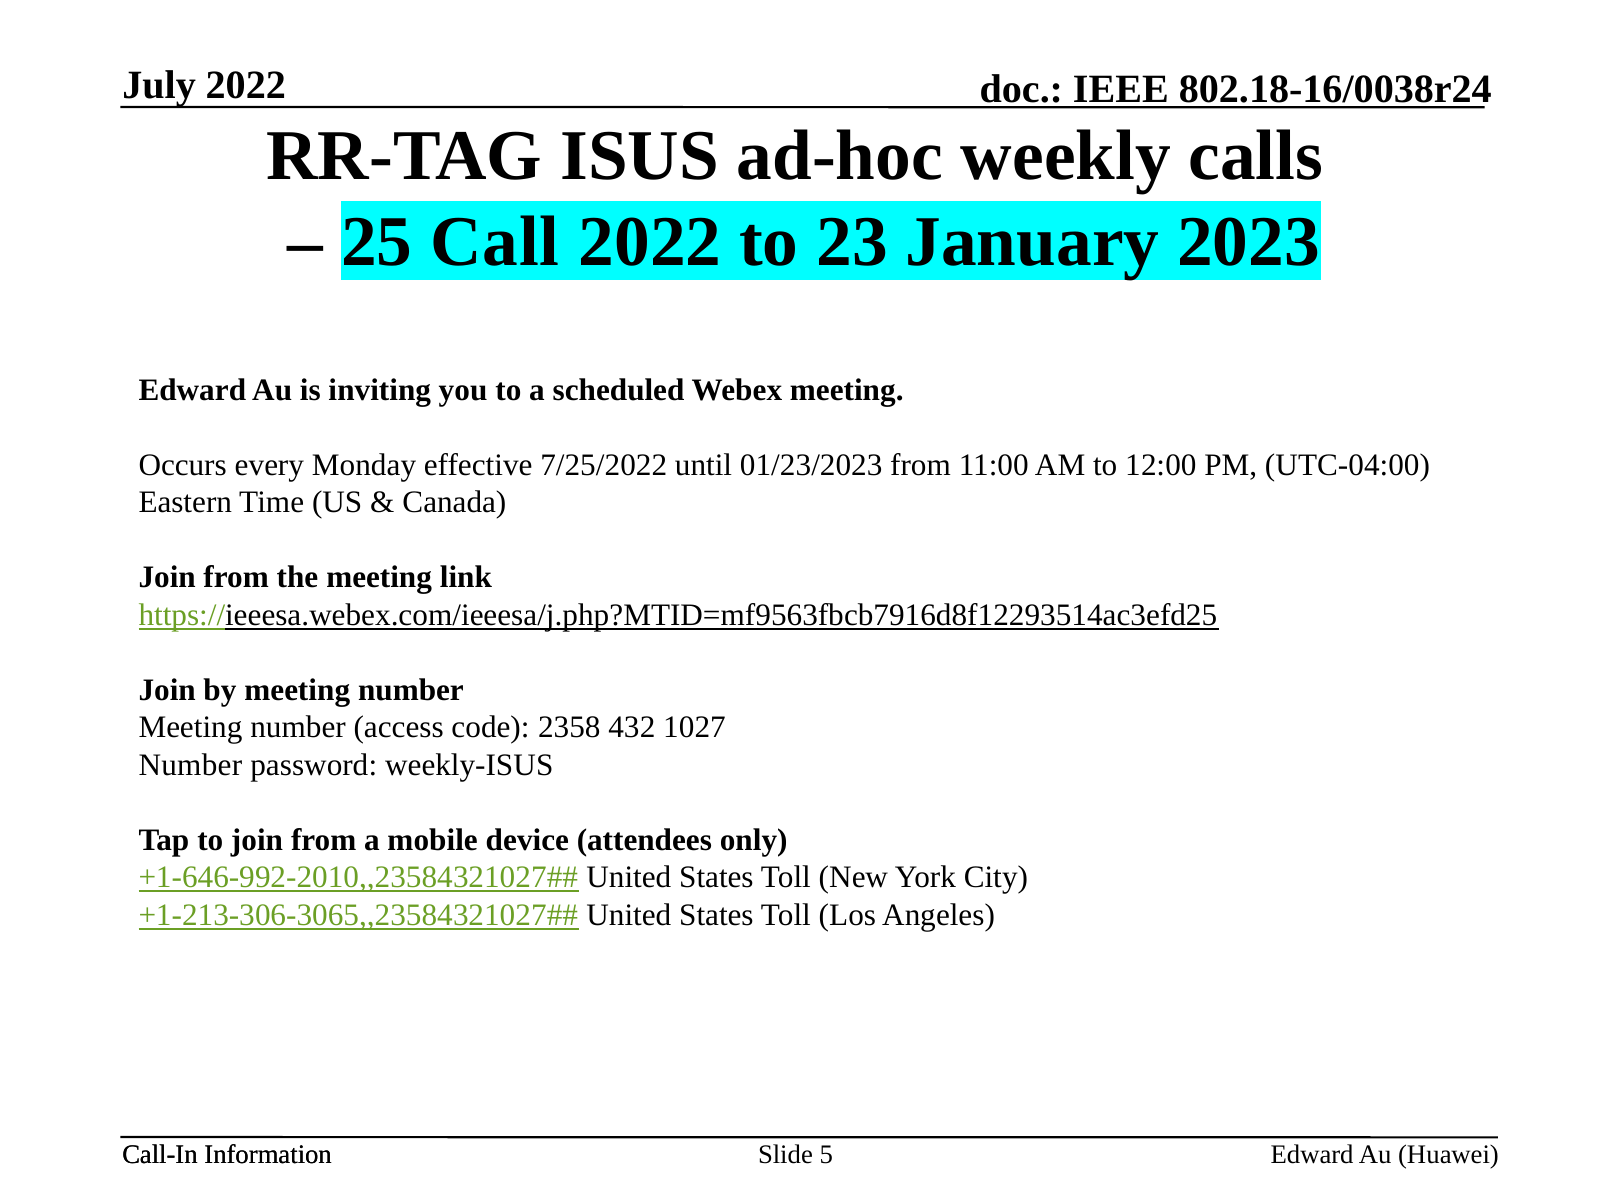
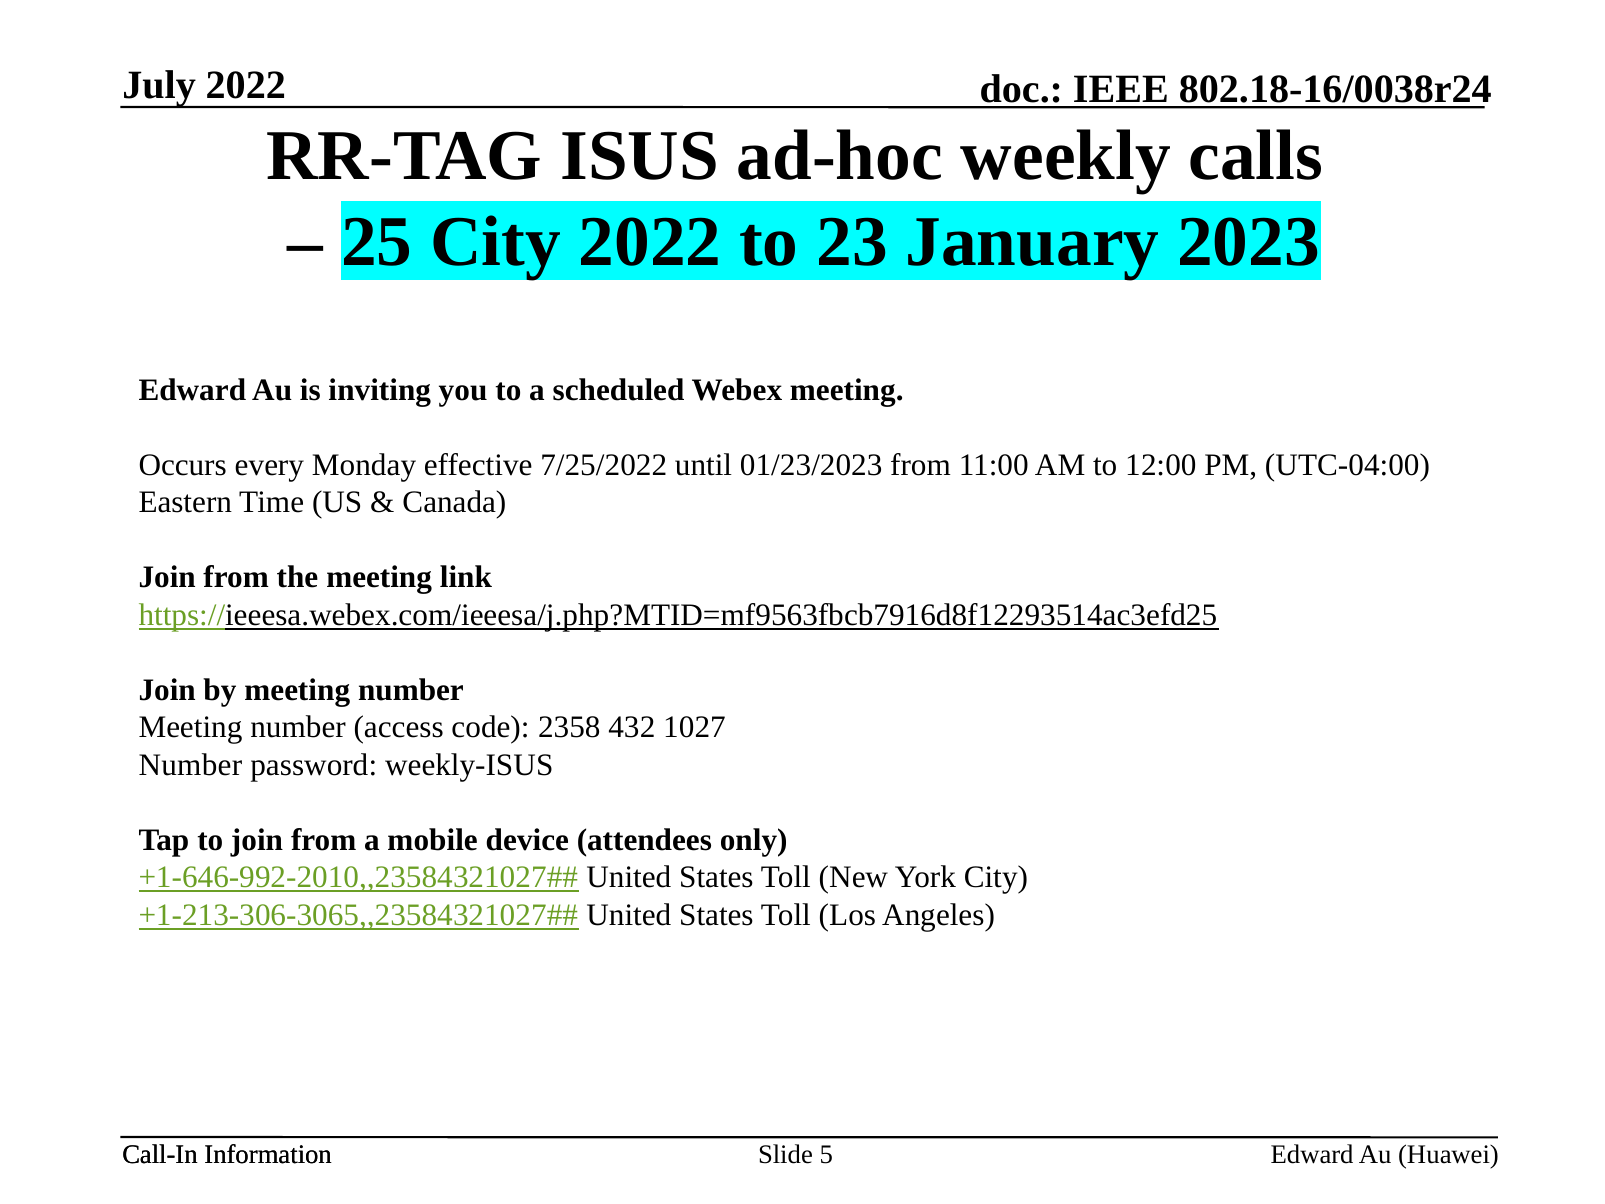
25 Call: Call -> City
